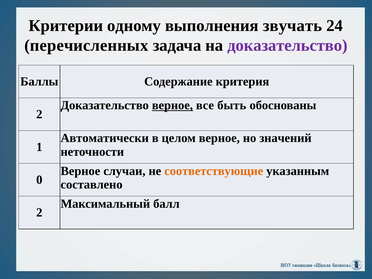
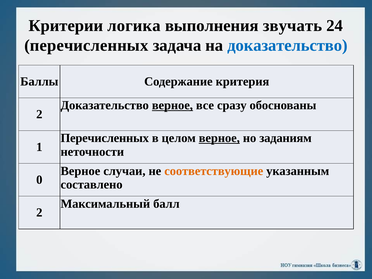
одному: одному -> логика
доказательство at (287, 45) colour: purple -> blue
быть: быть -> сразу
Автоматически at (105, 138): Автоматически -> Перечисленных
верное at (219, 138) underline: none -> present
значений: значений -> заданиям
